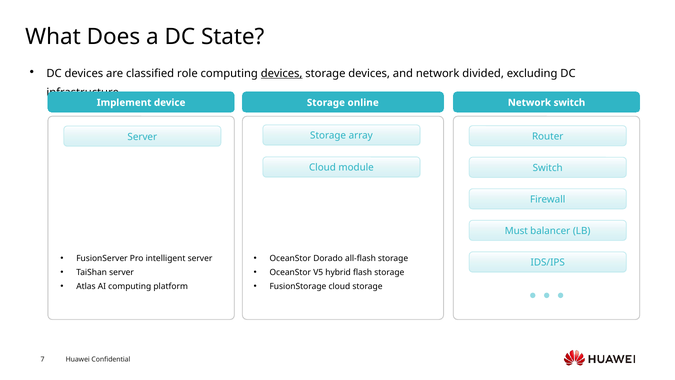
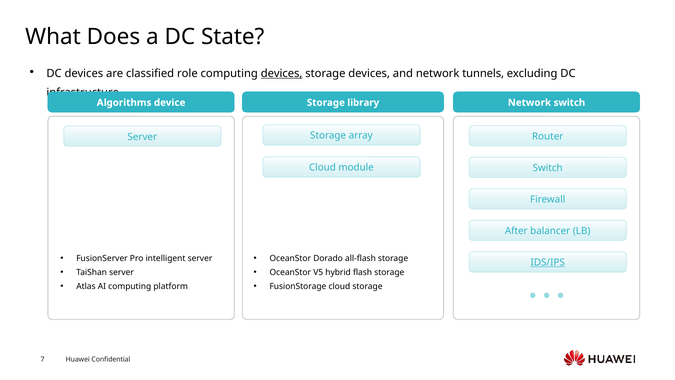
divided: divided -> tunnels
Implement: Implement -> Algorithms
online: online -> library
Must: Must -> After
IDS/IPS underline: none -> present
